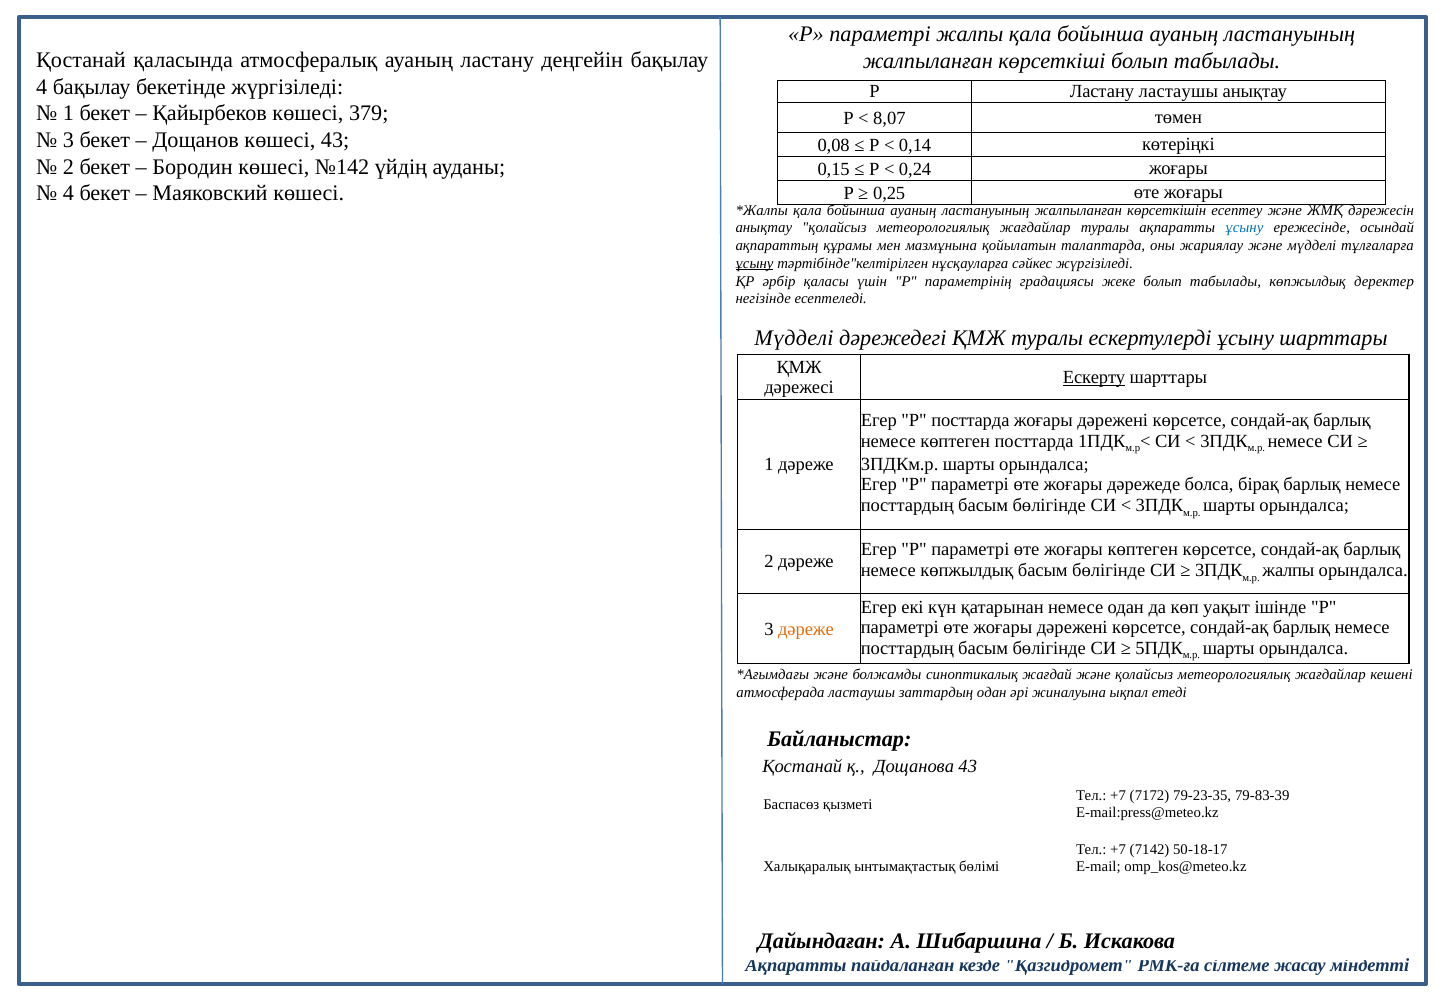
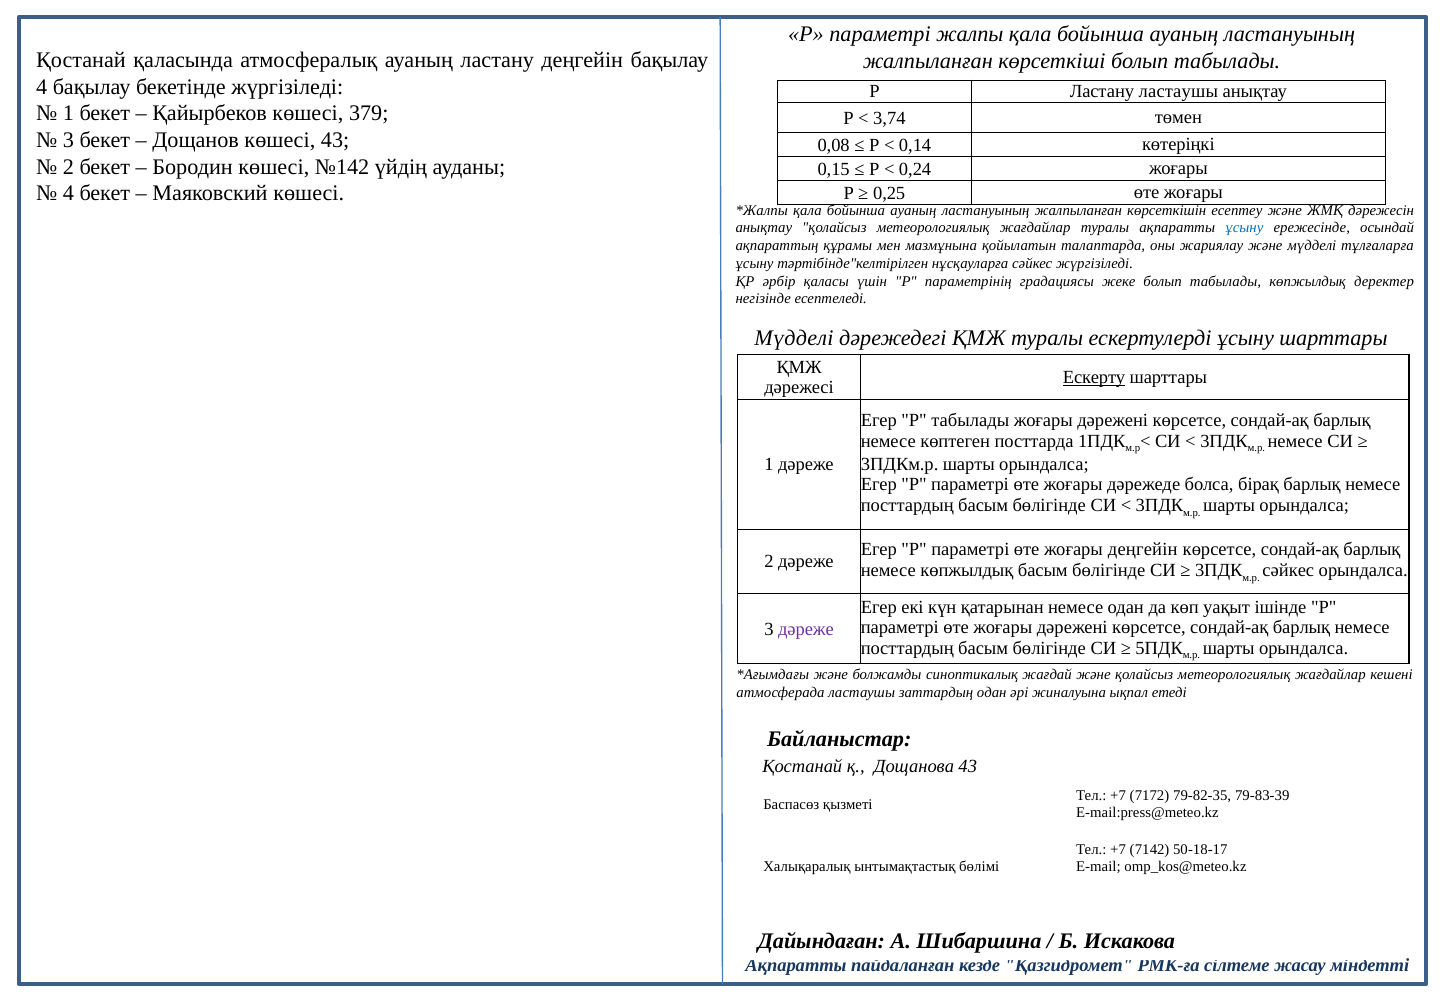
8,07: 8,07 -> 3,74
ұсыну at (754, 263) underline: present -> none
Р посттарда: посттарда -> табылады
жоғары көптеген: көптеген -> деңгейін
жалпы at (1288, 570): жалпы -> сәйкес
дәреже at (806, 629) colour: orange -> purple
79-23-35: 79-23-35 -> 79-82-35
